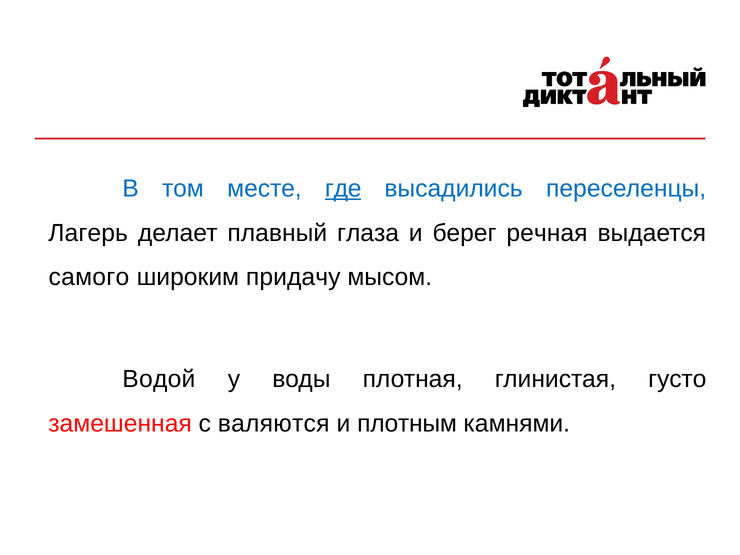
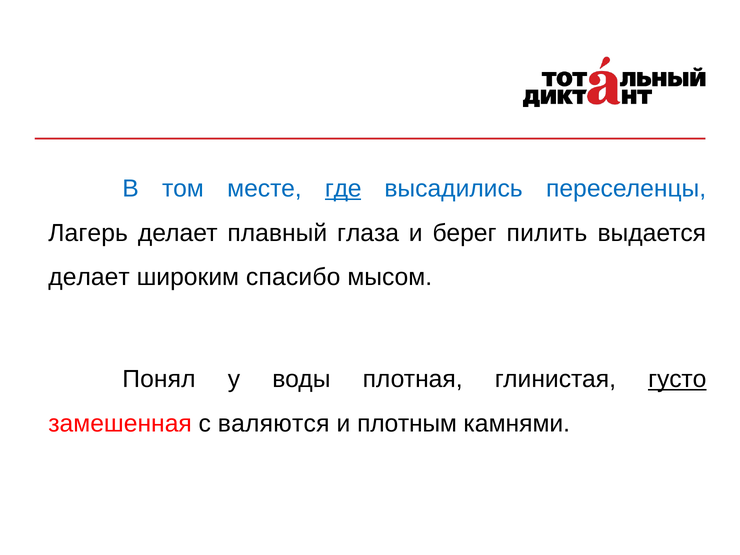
речная: речная -> пилить
самого at (89, 277): самого -> делает
придачу: придачу -> спасибо
Водой: Водой -> Понял
густо underline: none -> present
